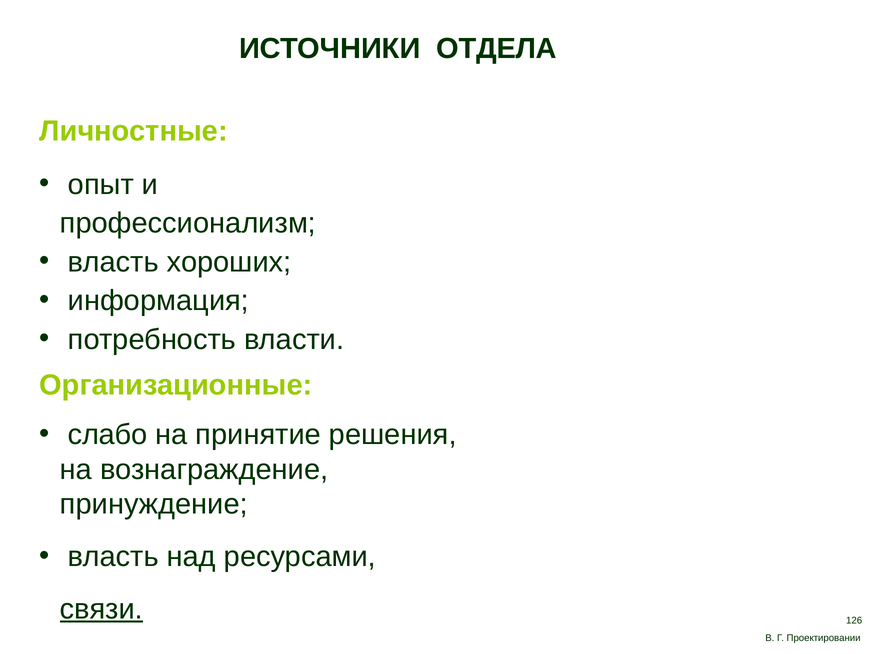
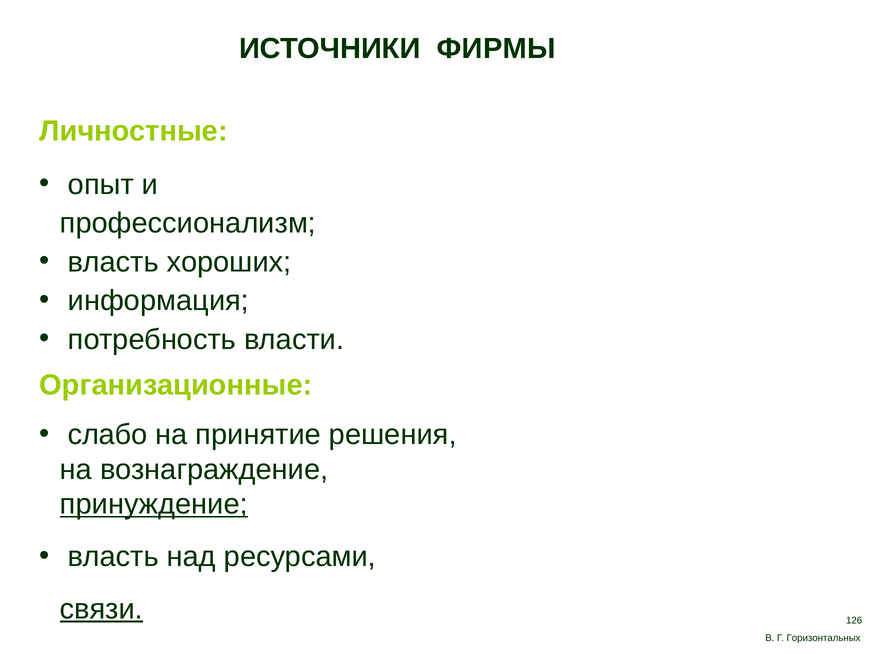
ОТДЕЛА: ОТДЕЛА -> ФИРМЫ
принуждение underline: none -> present
Проектировании: Проектировании -> Горизонтальных
